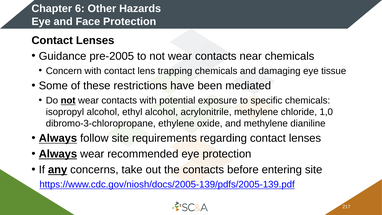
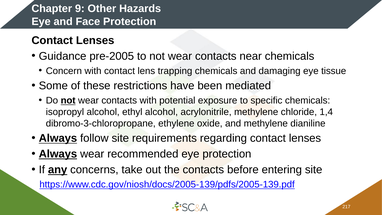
6: 6 -> 9
1,0: 1,0 -> 1,4
